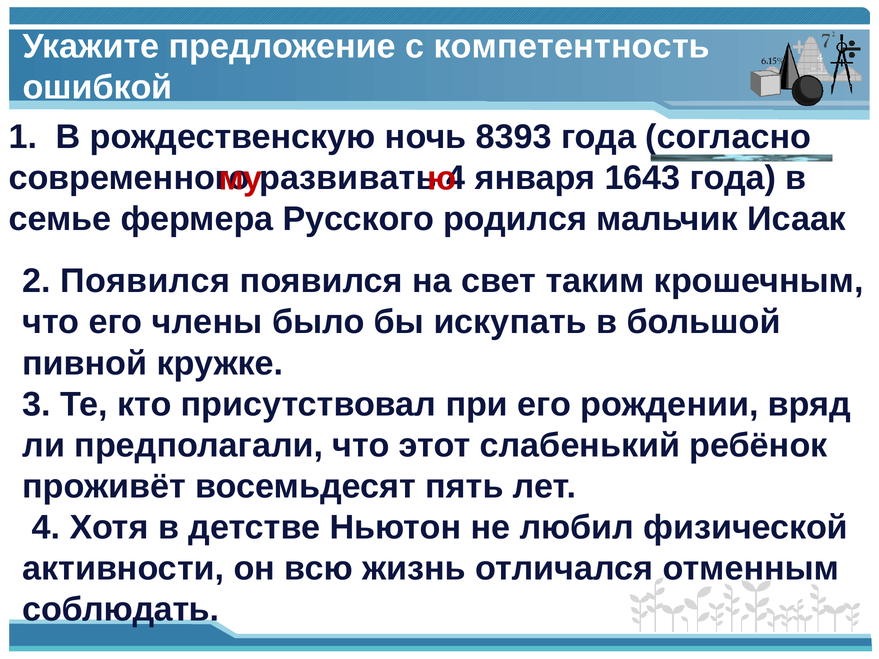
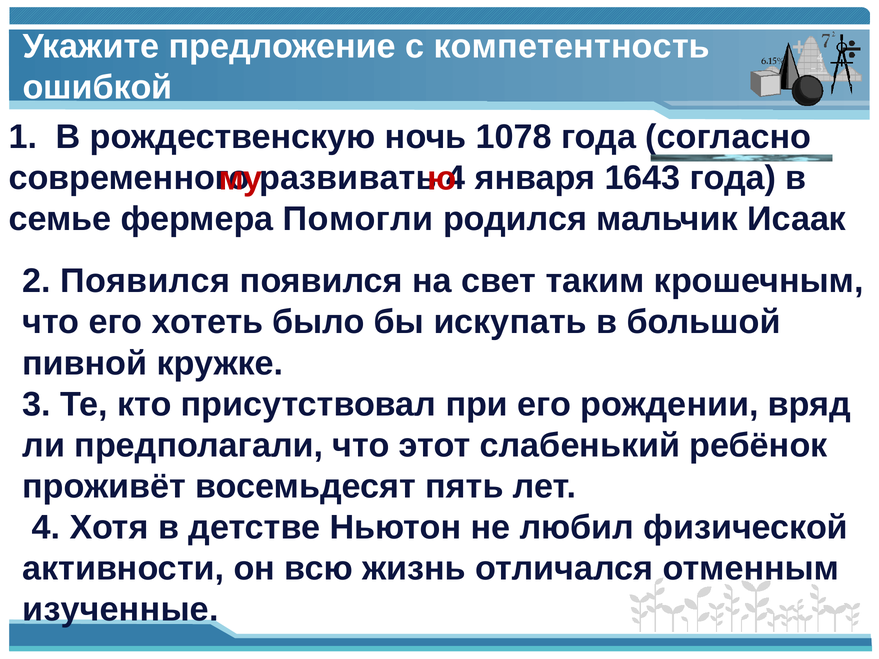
8393: 8393 -> 1078
Русского: Русского -> Помогли
члены: члены -> хотеть
соблюдать: соблюдать -> изученные
